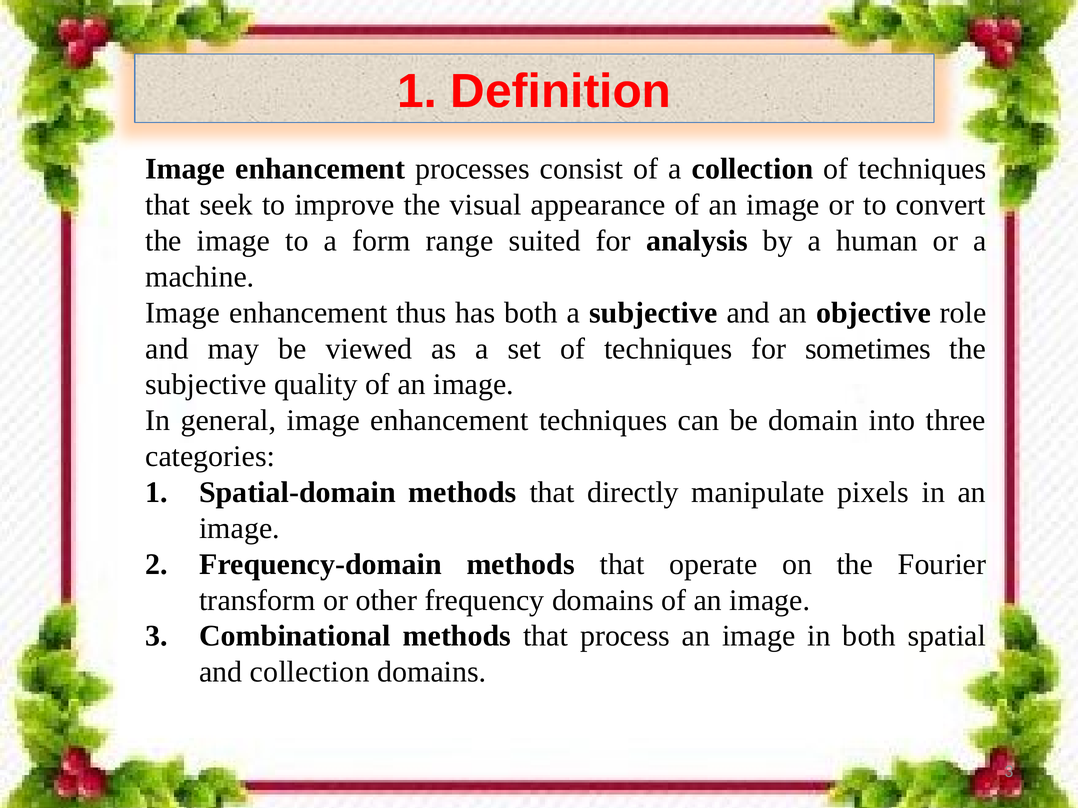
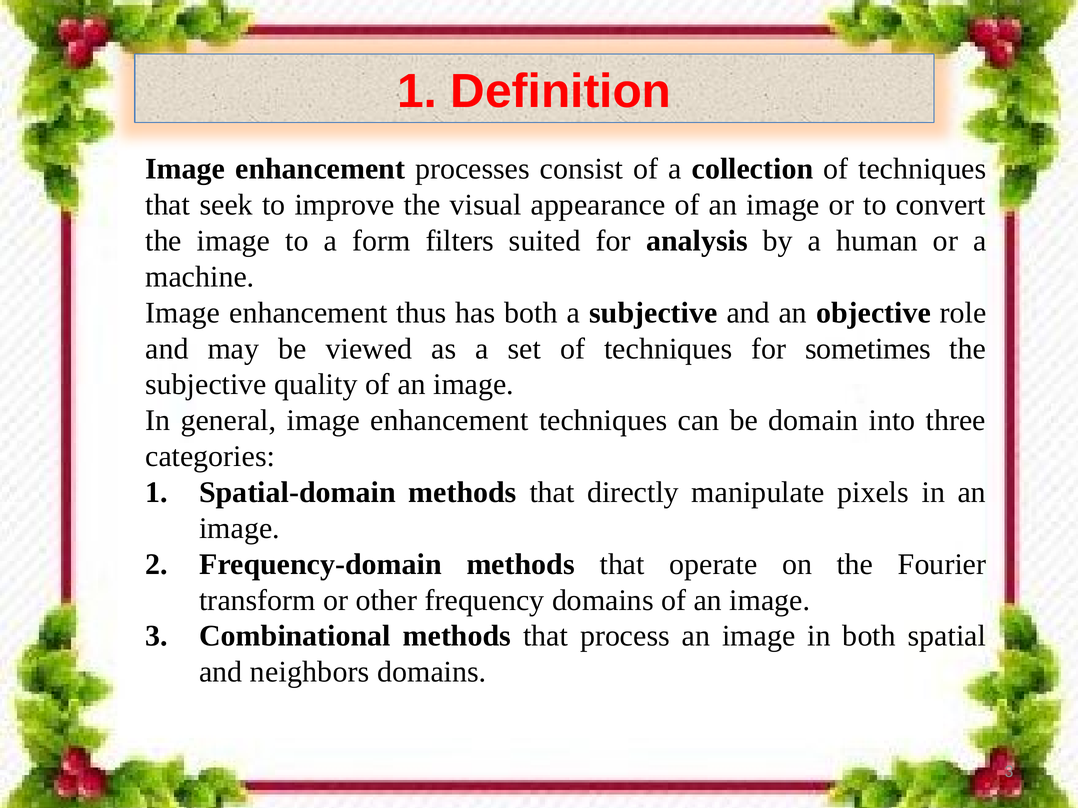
range: range -> filters
and collection: collection -> neighbors
